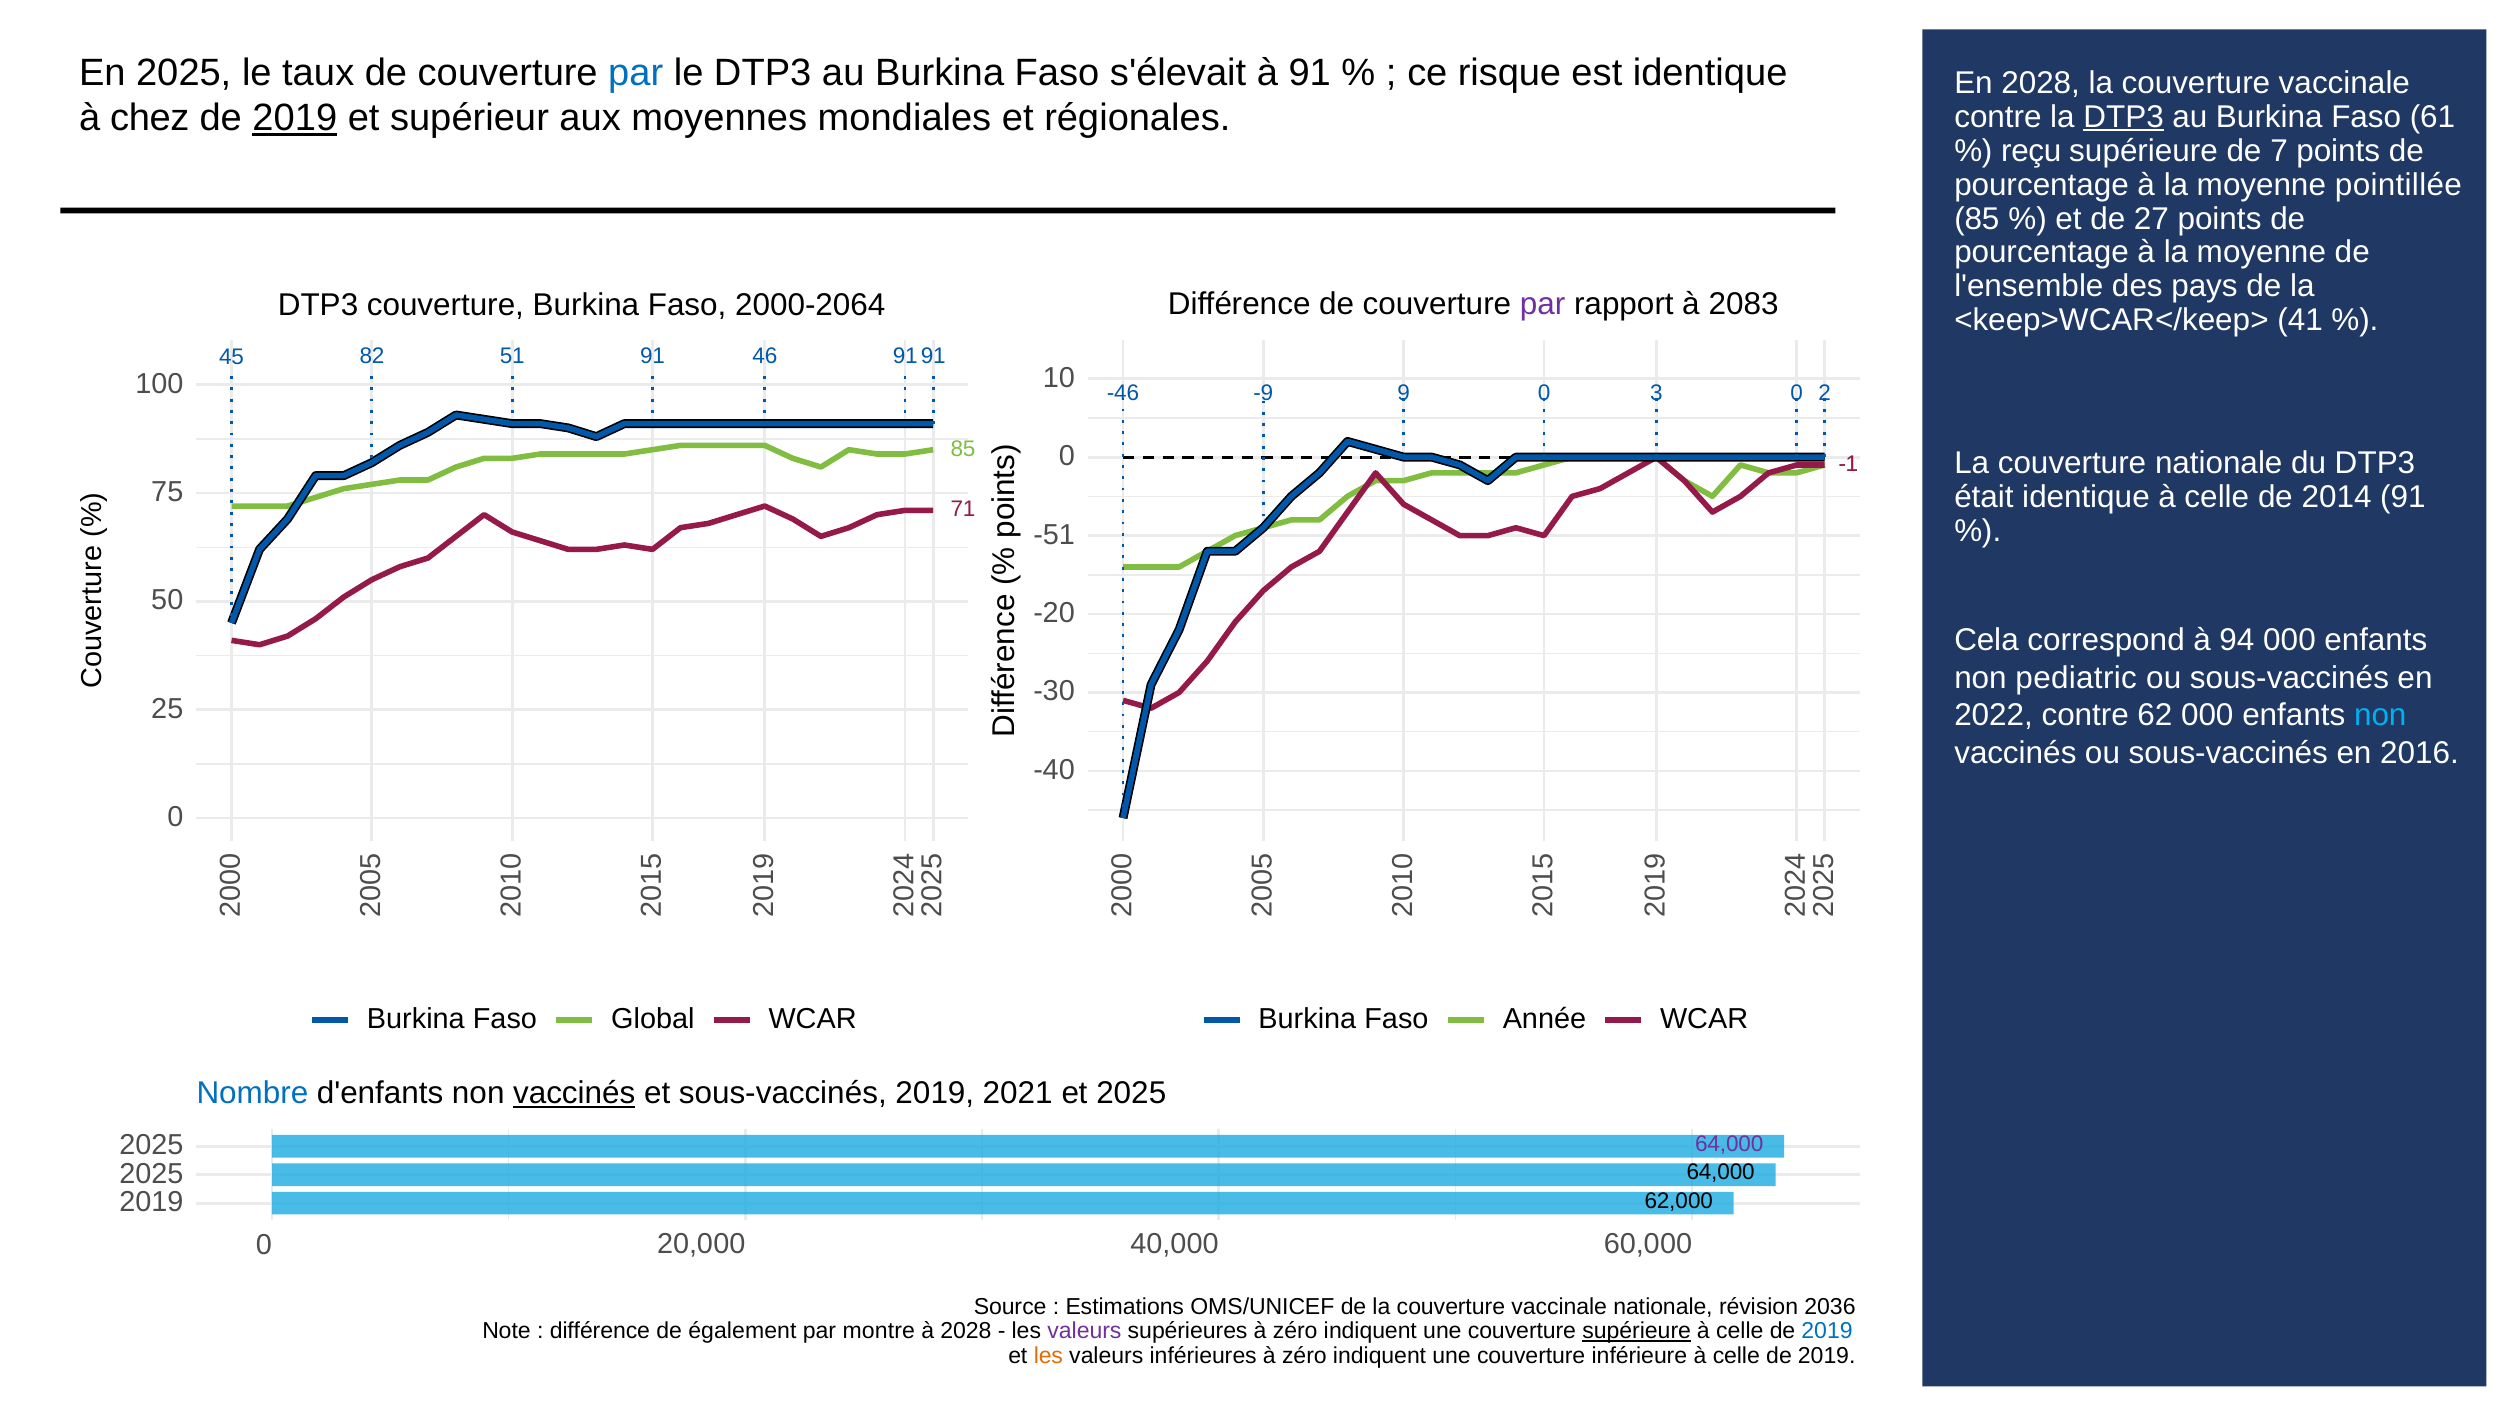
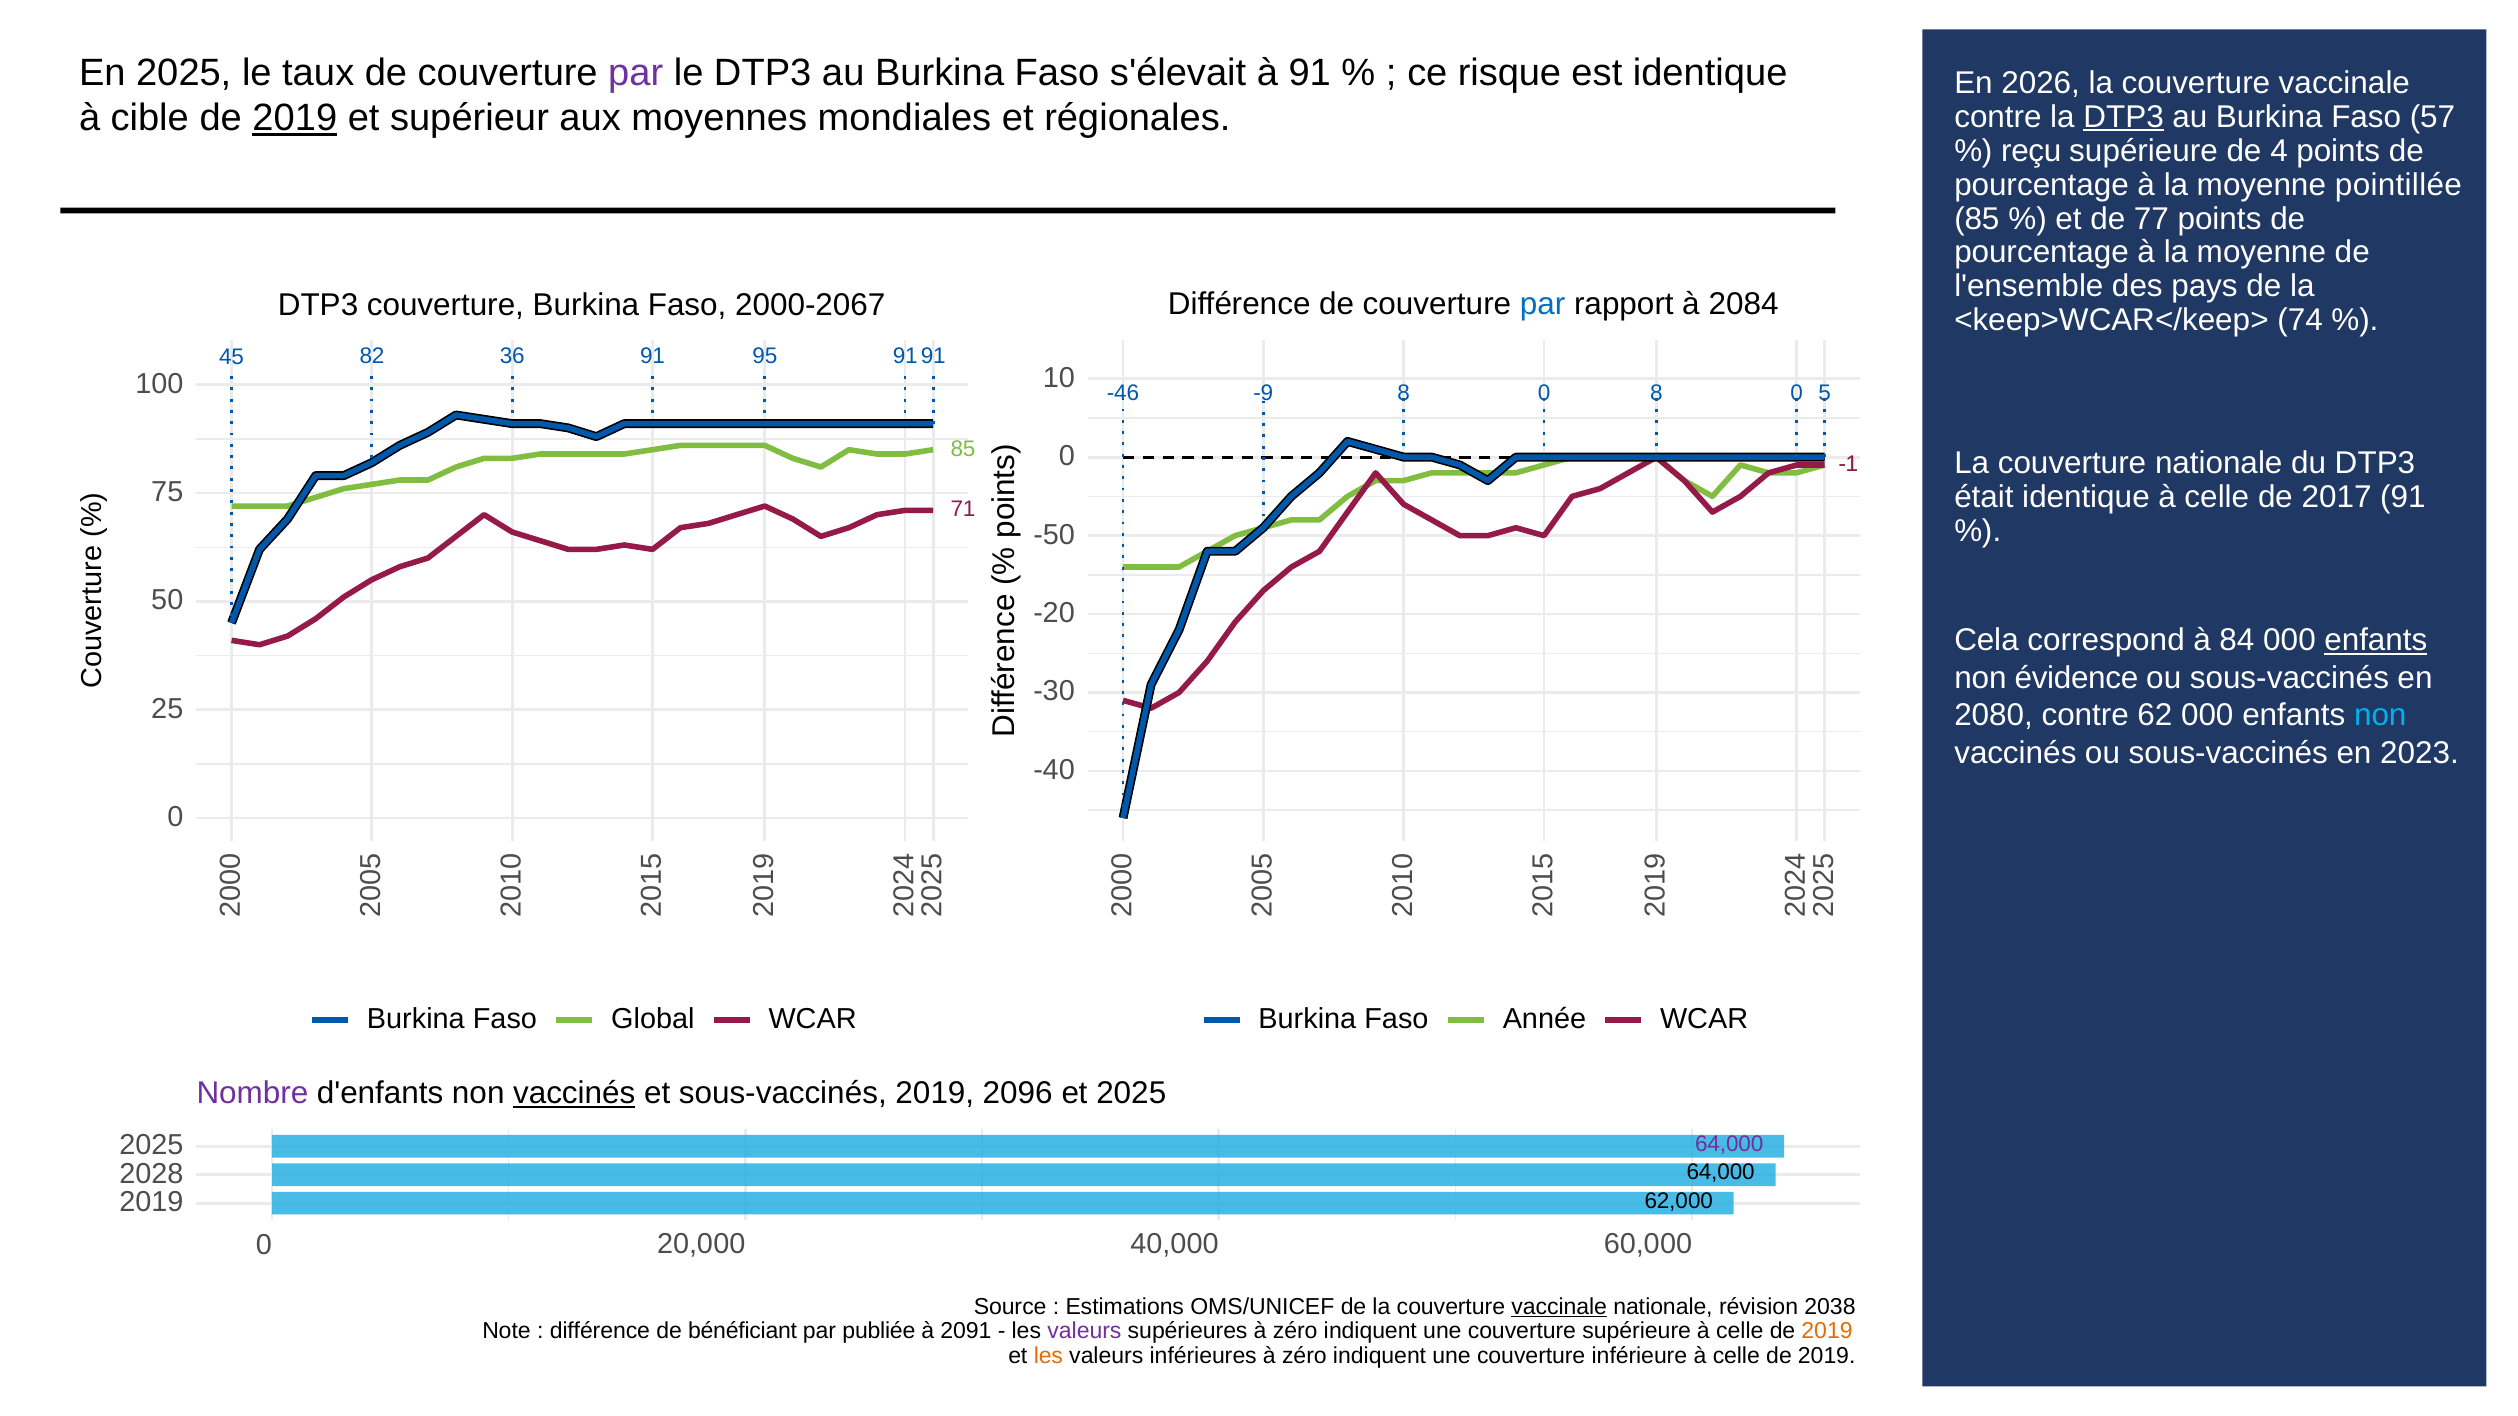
par at (636, 73) colour: blue -> purple
En 2028: 2028 -> 2026
chez: chez -> cible
61: 61 -> 57
de 7: 7 -> 4
27: 27 -> 77
par at (1543, 304) colour: purple -> blue
2083: 2083 -> 2084
2000-2064: 2000-2064 -> 2000-2067
41: 41 -> 74
51: 51 -> 36
46: 46 -> 95
-9 9: 9 -> 8
0 3: 3 -> 8
2 at (1825, 394): 2 -> 5
2014: 2014 -> 2017
-51: -51 -> -50
94: 94 -> 84
enfants at (2376, 640) underline: none -> present
pediatric: pediatric -> évidence
2022: 2022 -> 2080
2016: 2016 -> 2023
Nombre colour: blue -> purple
2021: 2021 -> 2096
2025 at (151, 1174): 2025 -> 2028
vaccinale at (1559, 1307) underline: none -> present
2036: 2036 -> 2038
également: également -> bénéficiant
montre: montre -> publiée
à 2028: 2028 -> 2091
supérieure at (1637, 1331) underline: present -> none
2019 at (1827, 1331) colour: blue -> orange
